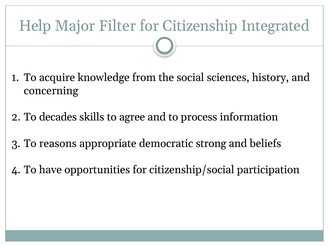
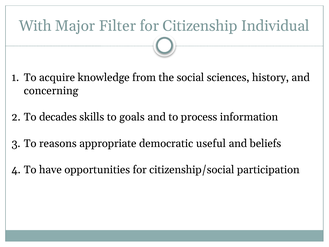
Help: Help -> With
Integrated: Integrated -> Individual
agree: agree -> goals
strong: strong -> useful
